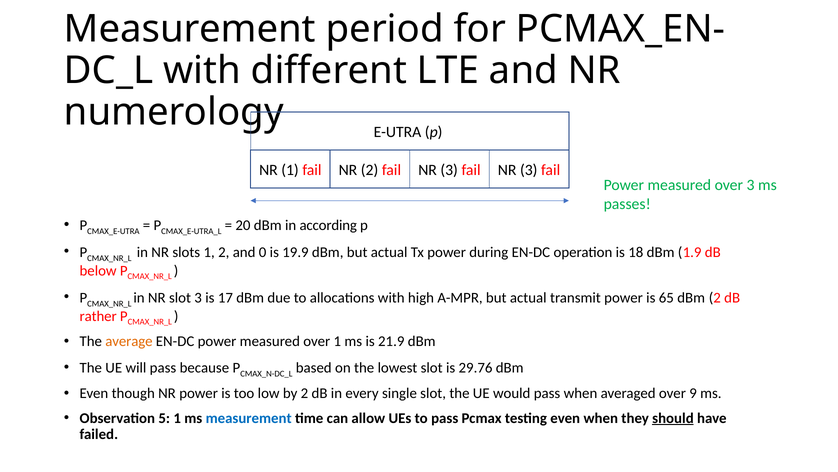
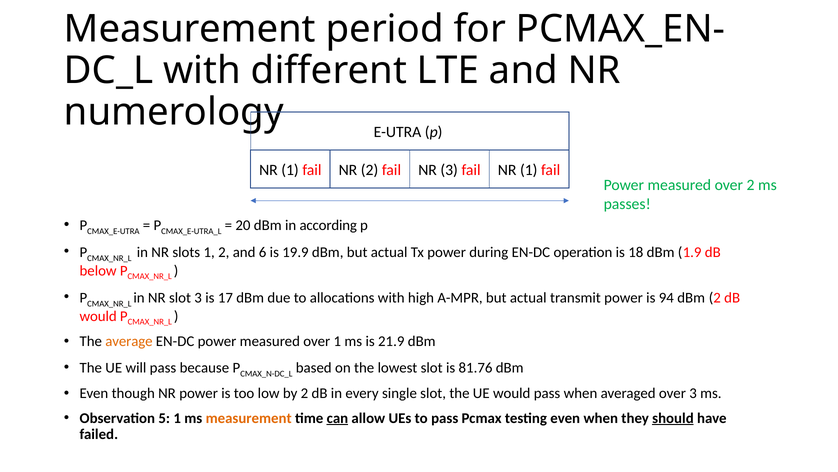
1 fail NR 3: 3 -> 1
over 3: 3 -> 2
0: 0 -> 6
65: 65 -> 94
rather at (98, 316): rather -> would
29.76: 29.76 -> 81.76
over 9: 9 -> 3
measurement at (249, 418) colour: blue -> orange
can underline: none -> present
